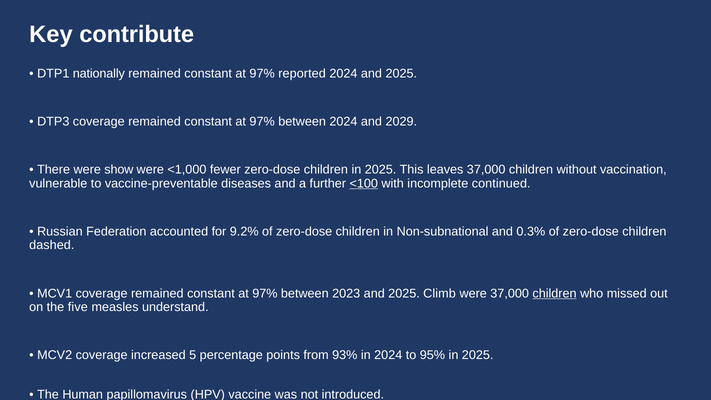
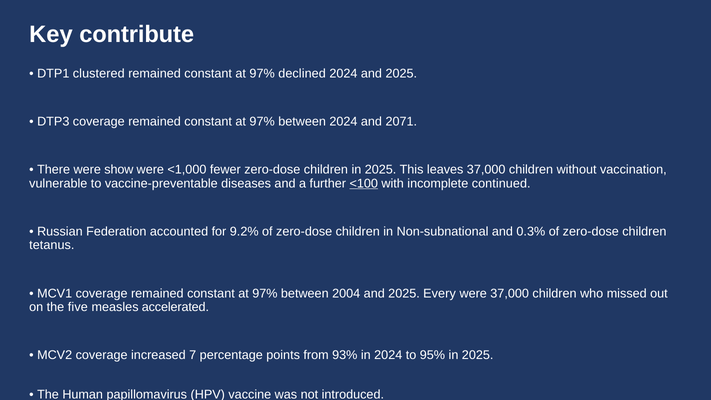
nationally: nationally -> clustered
reported: reported -> declined
2029: 2029 -> 2071
dashed: dashed -> tetanus
2023: 2023 -> 2004
Climb: Climb -> Every
children at (555, 293) underline: present -> none
understand: understand -> accelerated
5: 5 -> 7
